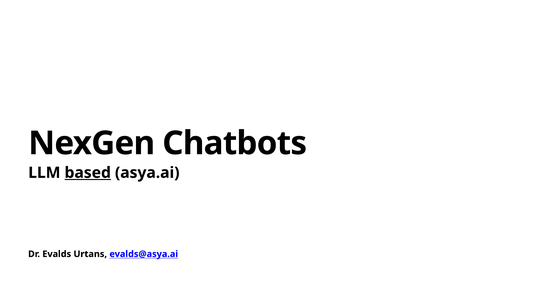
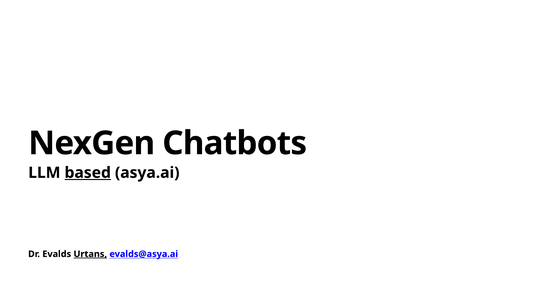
Urtans underline: none -> present
